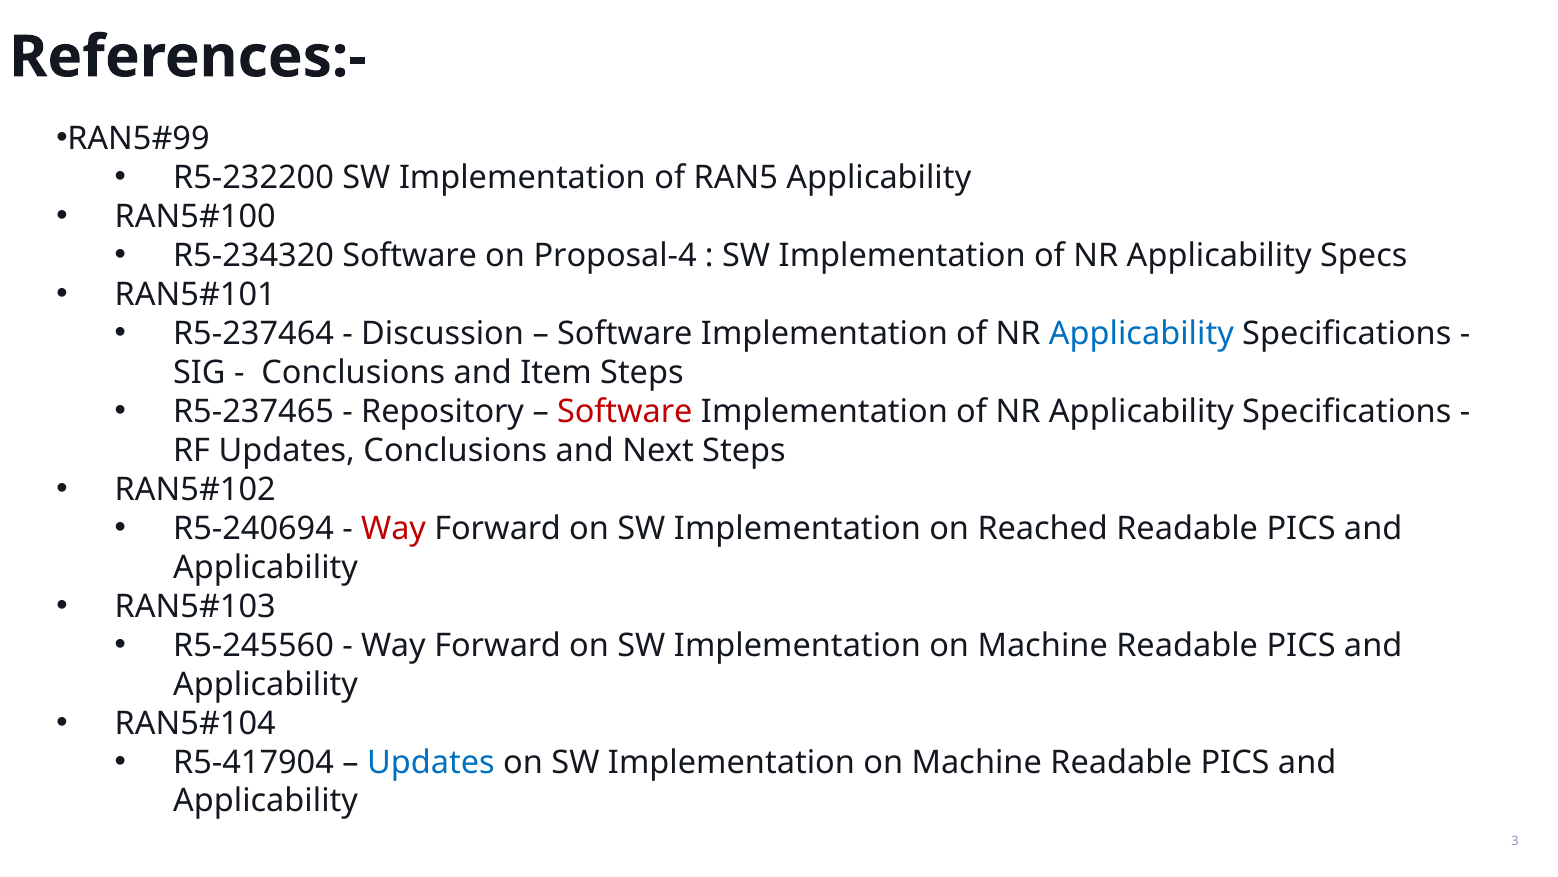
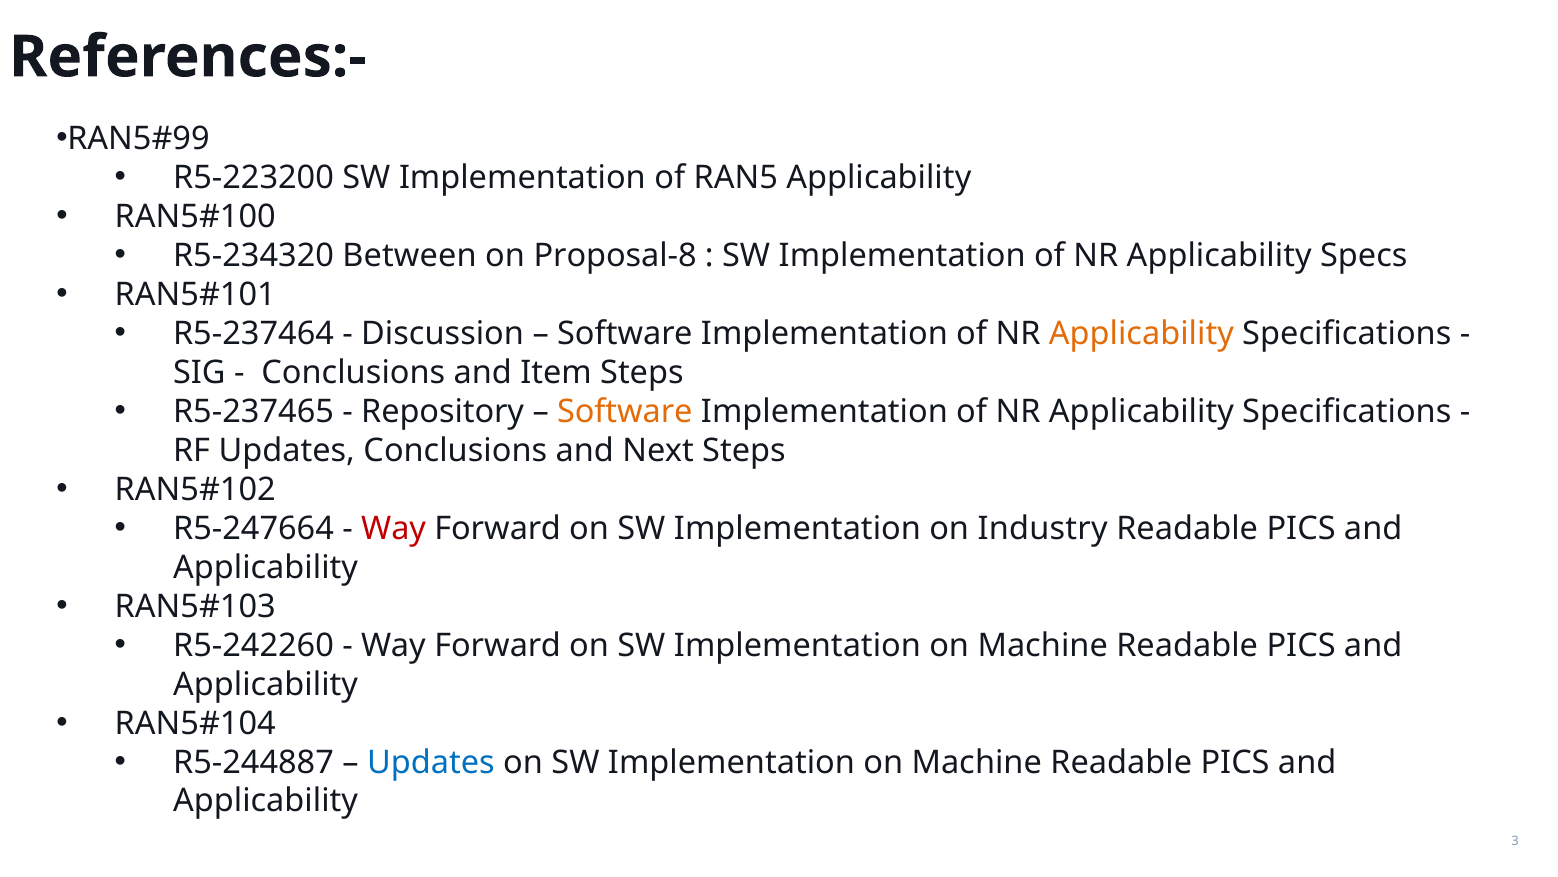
R5-232200: R5-232200 -> R5-223200
R5-234320 Software: Software -> Between
Proposal-4: Proposal-4 -> Proposal-8
Applicability at (1141, 333) colour: blue -> orange
Software at (625, 411) colour: red -> orange
R5-240694: R5-240694 -> R5-247664
Reached: Reached -> Industry
R5-245560: R5-245560 -> R5-242260
R5-417904: R5-417904 -> R5-244887
